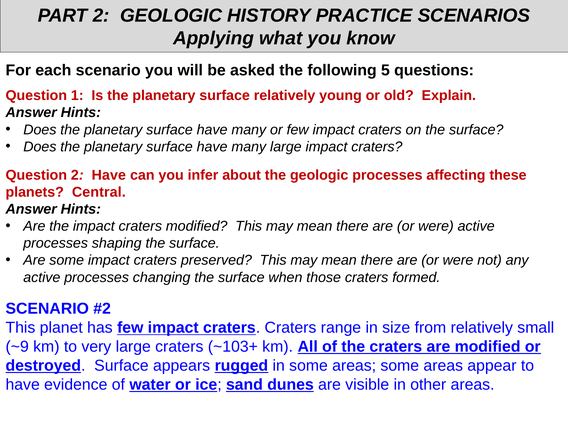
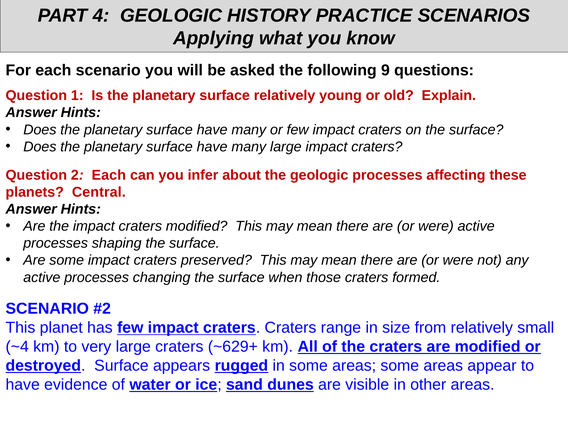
PART 2: 2 -> 4
5: 5 -> 9
2 Have: Have -> Each
~9: ~9 -> ~4
~103+: ~103+ -> ~629+
